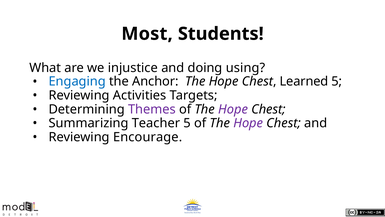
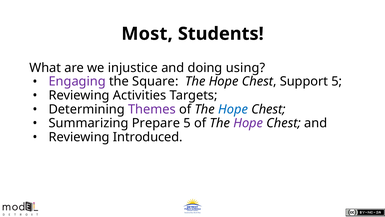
Engaging colour: blue -> purple
Anchor: Anchor -> Square
Learned: Learned -> Support
Hope at (233, 109) colour: purple -> blue
Teacher: Teacher -> Prepare
Encourage: Encourage -> Introduced
